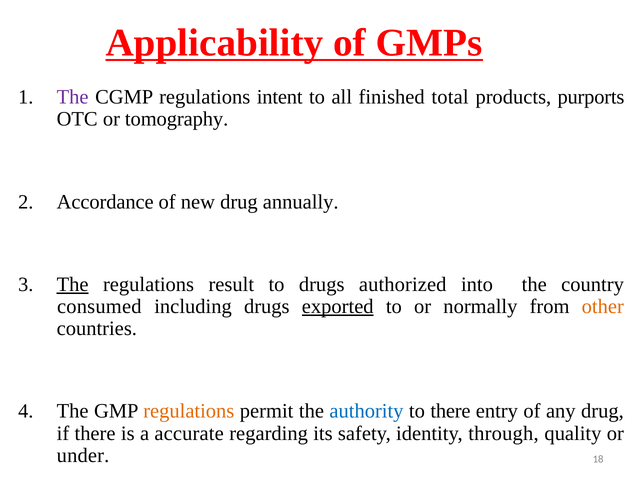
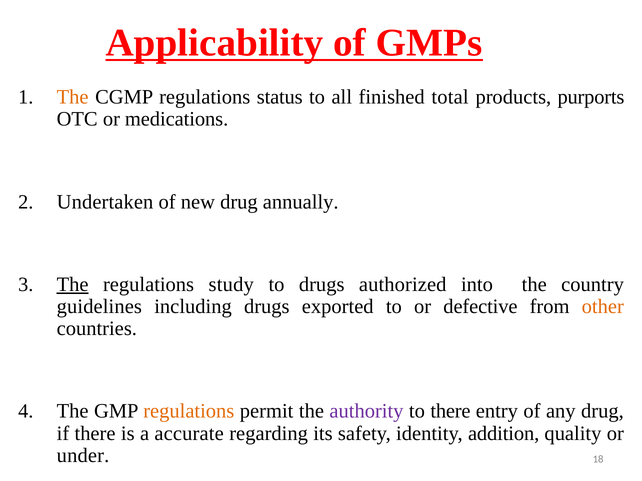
The at (73, 97) colour: purple -> orange
intent: intent -> status
tomography: tomography -> medications
Accordance: Accordance -> Undertaken
result: result -> study
consumed: consumed -> guidelines
exported underline: present -> none
normally: normally -> defective
authority colour: blue -> purple
through: through -> addition
